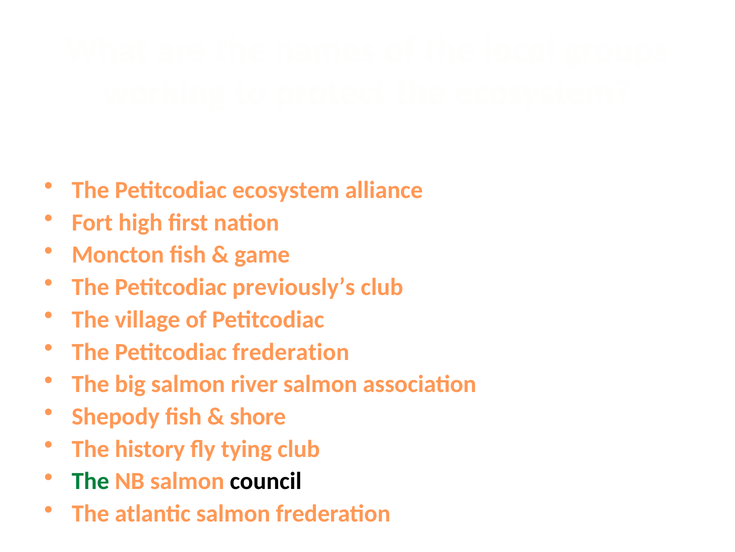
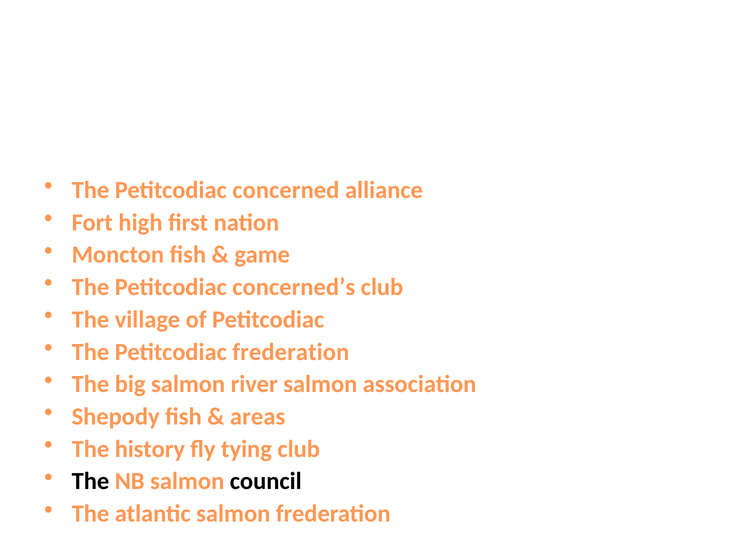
Petitcodiac ecosystem: ecosystem -> concerned
previously’s: previously’s -> concerned’s
shore: shore -> areas
The at (90, 481) colour: green -> black
